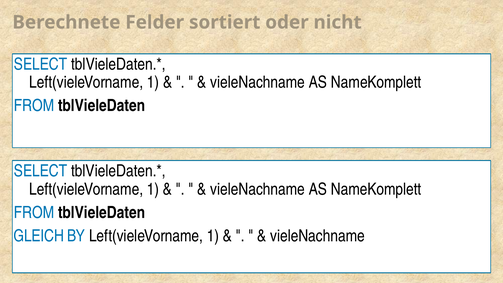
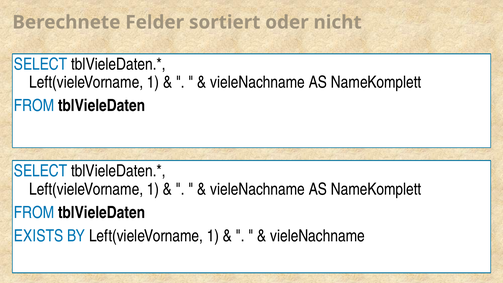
GLEICH: GLEICH -> EXISTS
